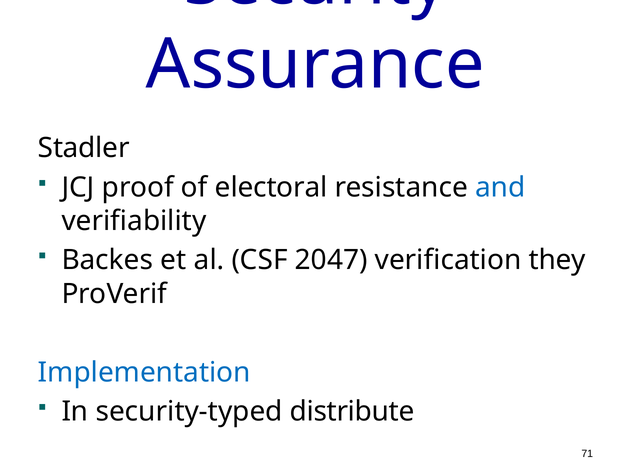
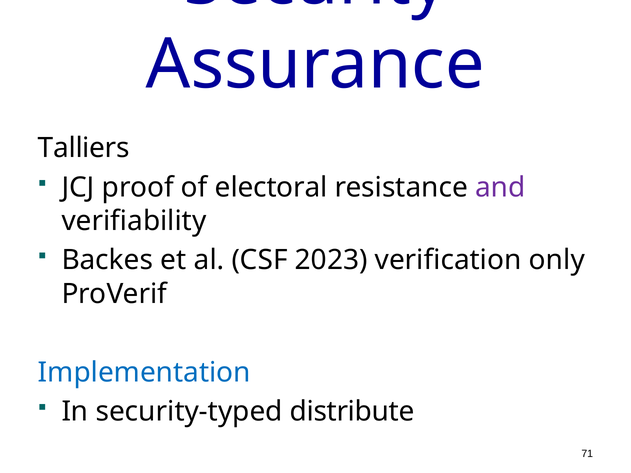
Stadler: Stadler -> Talliers
and colour: blue -> purple
2047: 2047 -> 2023
they: they -> only
